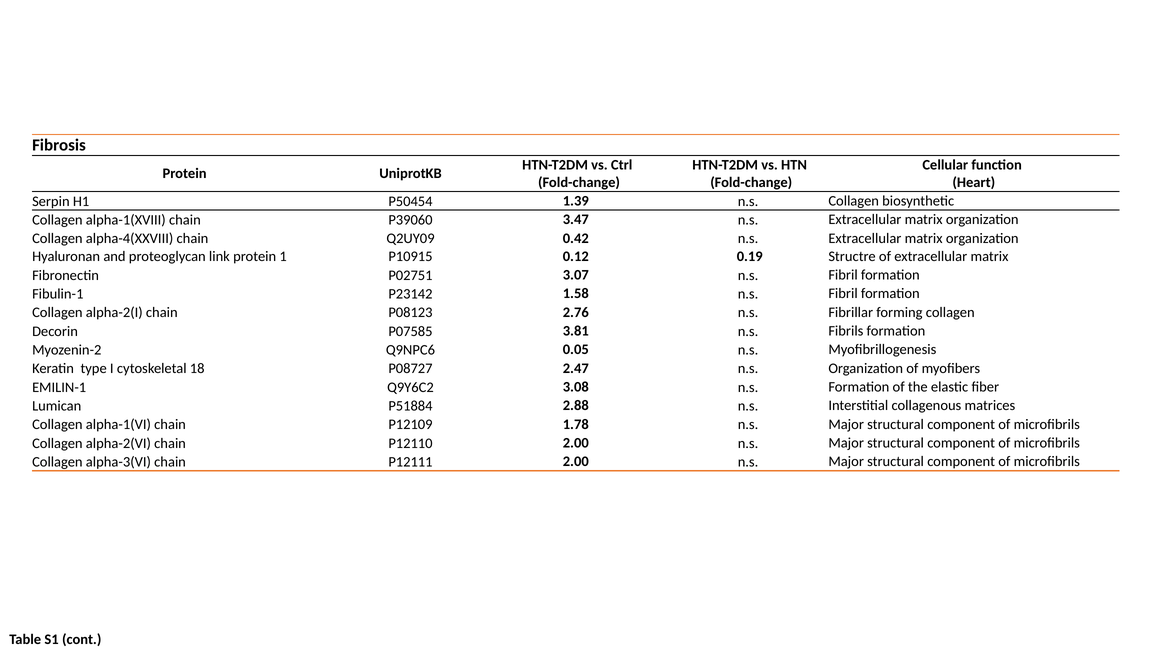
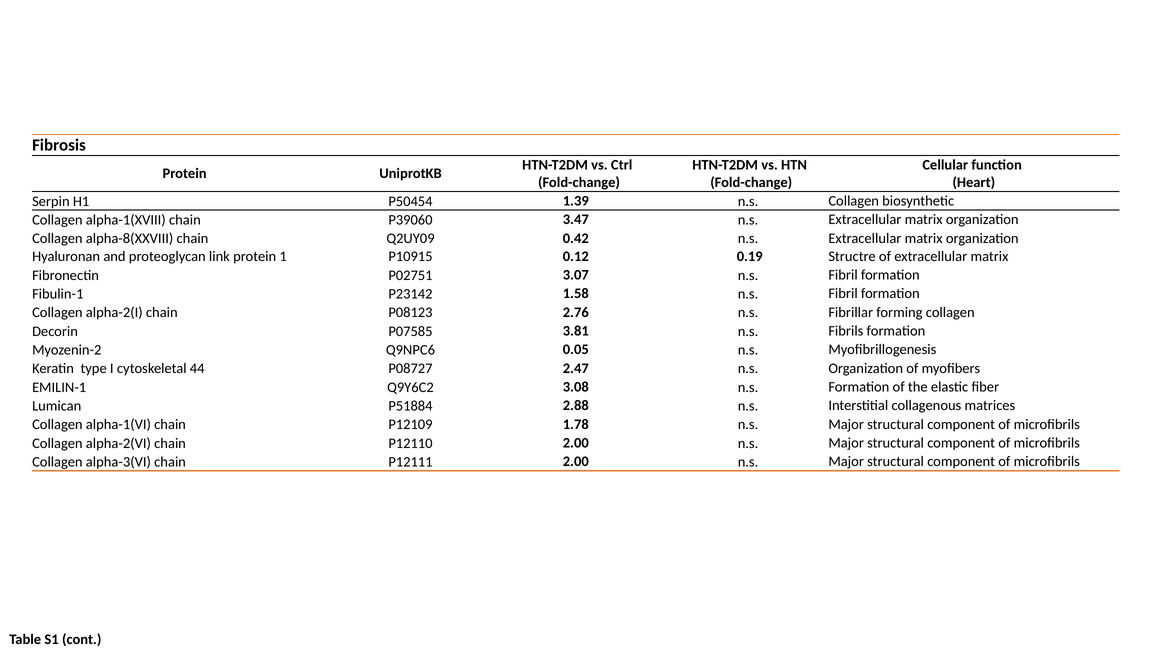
alpha-4(XXVIII: alpha-4(XXVIII -> alpha-8(XXVIII
18: 18 -> 44
